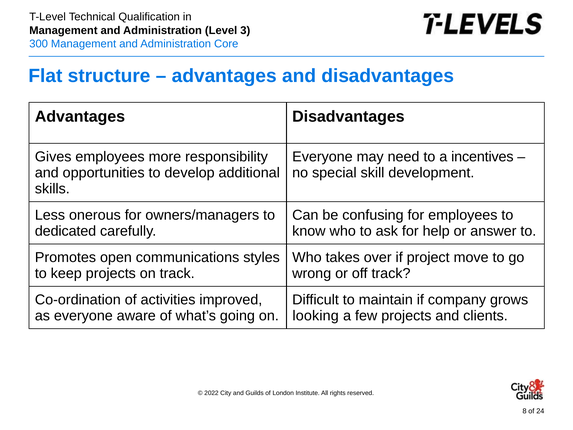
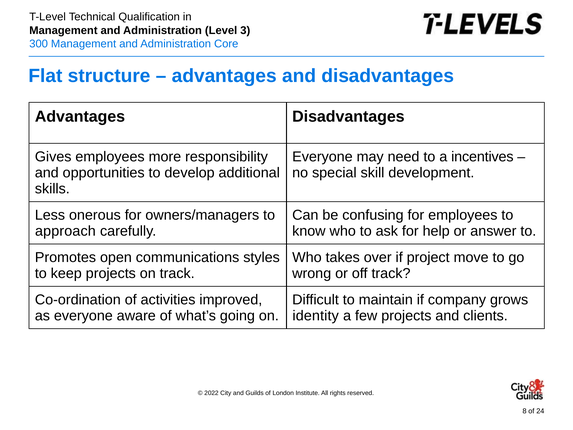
dedicated: dedicated -> approach
looking: looking -> identity
